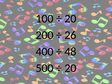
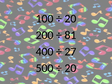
26: 26 -> 81
48: 48 -> 27
